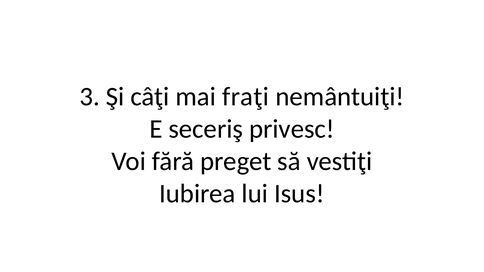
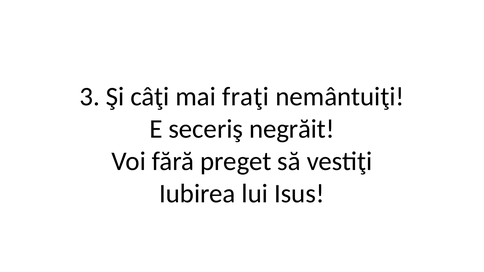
privesc: privesc -> negrăit
